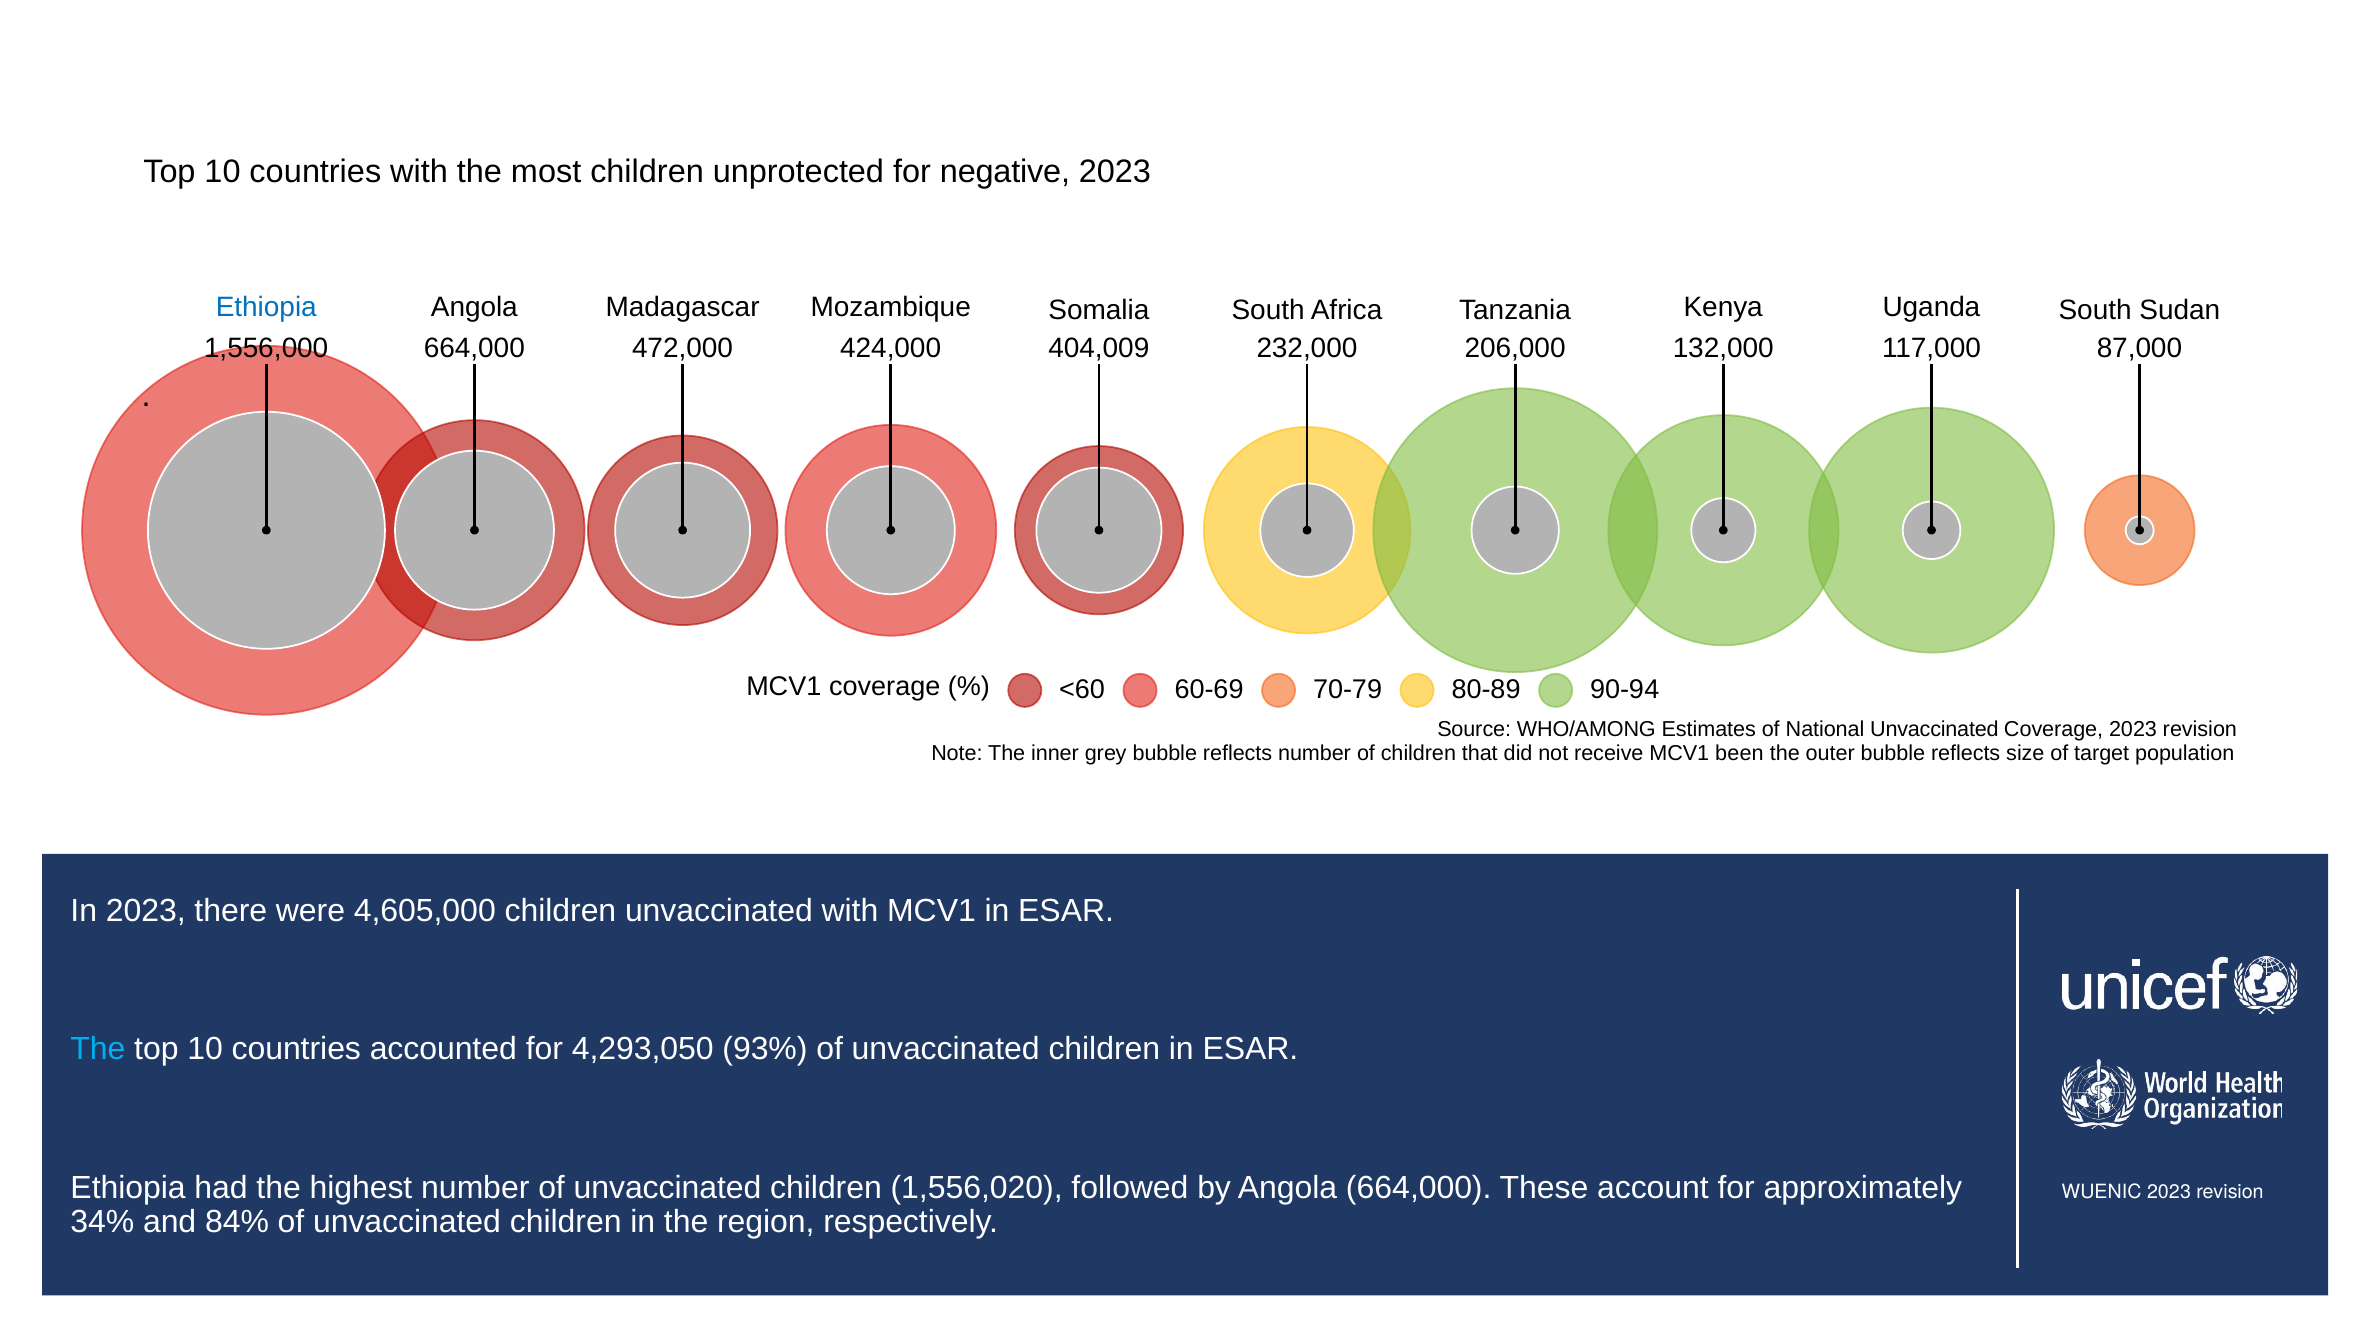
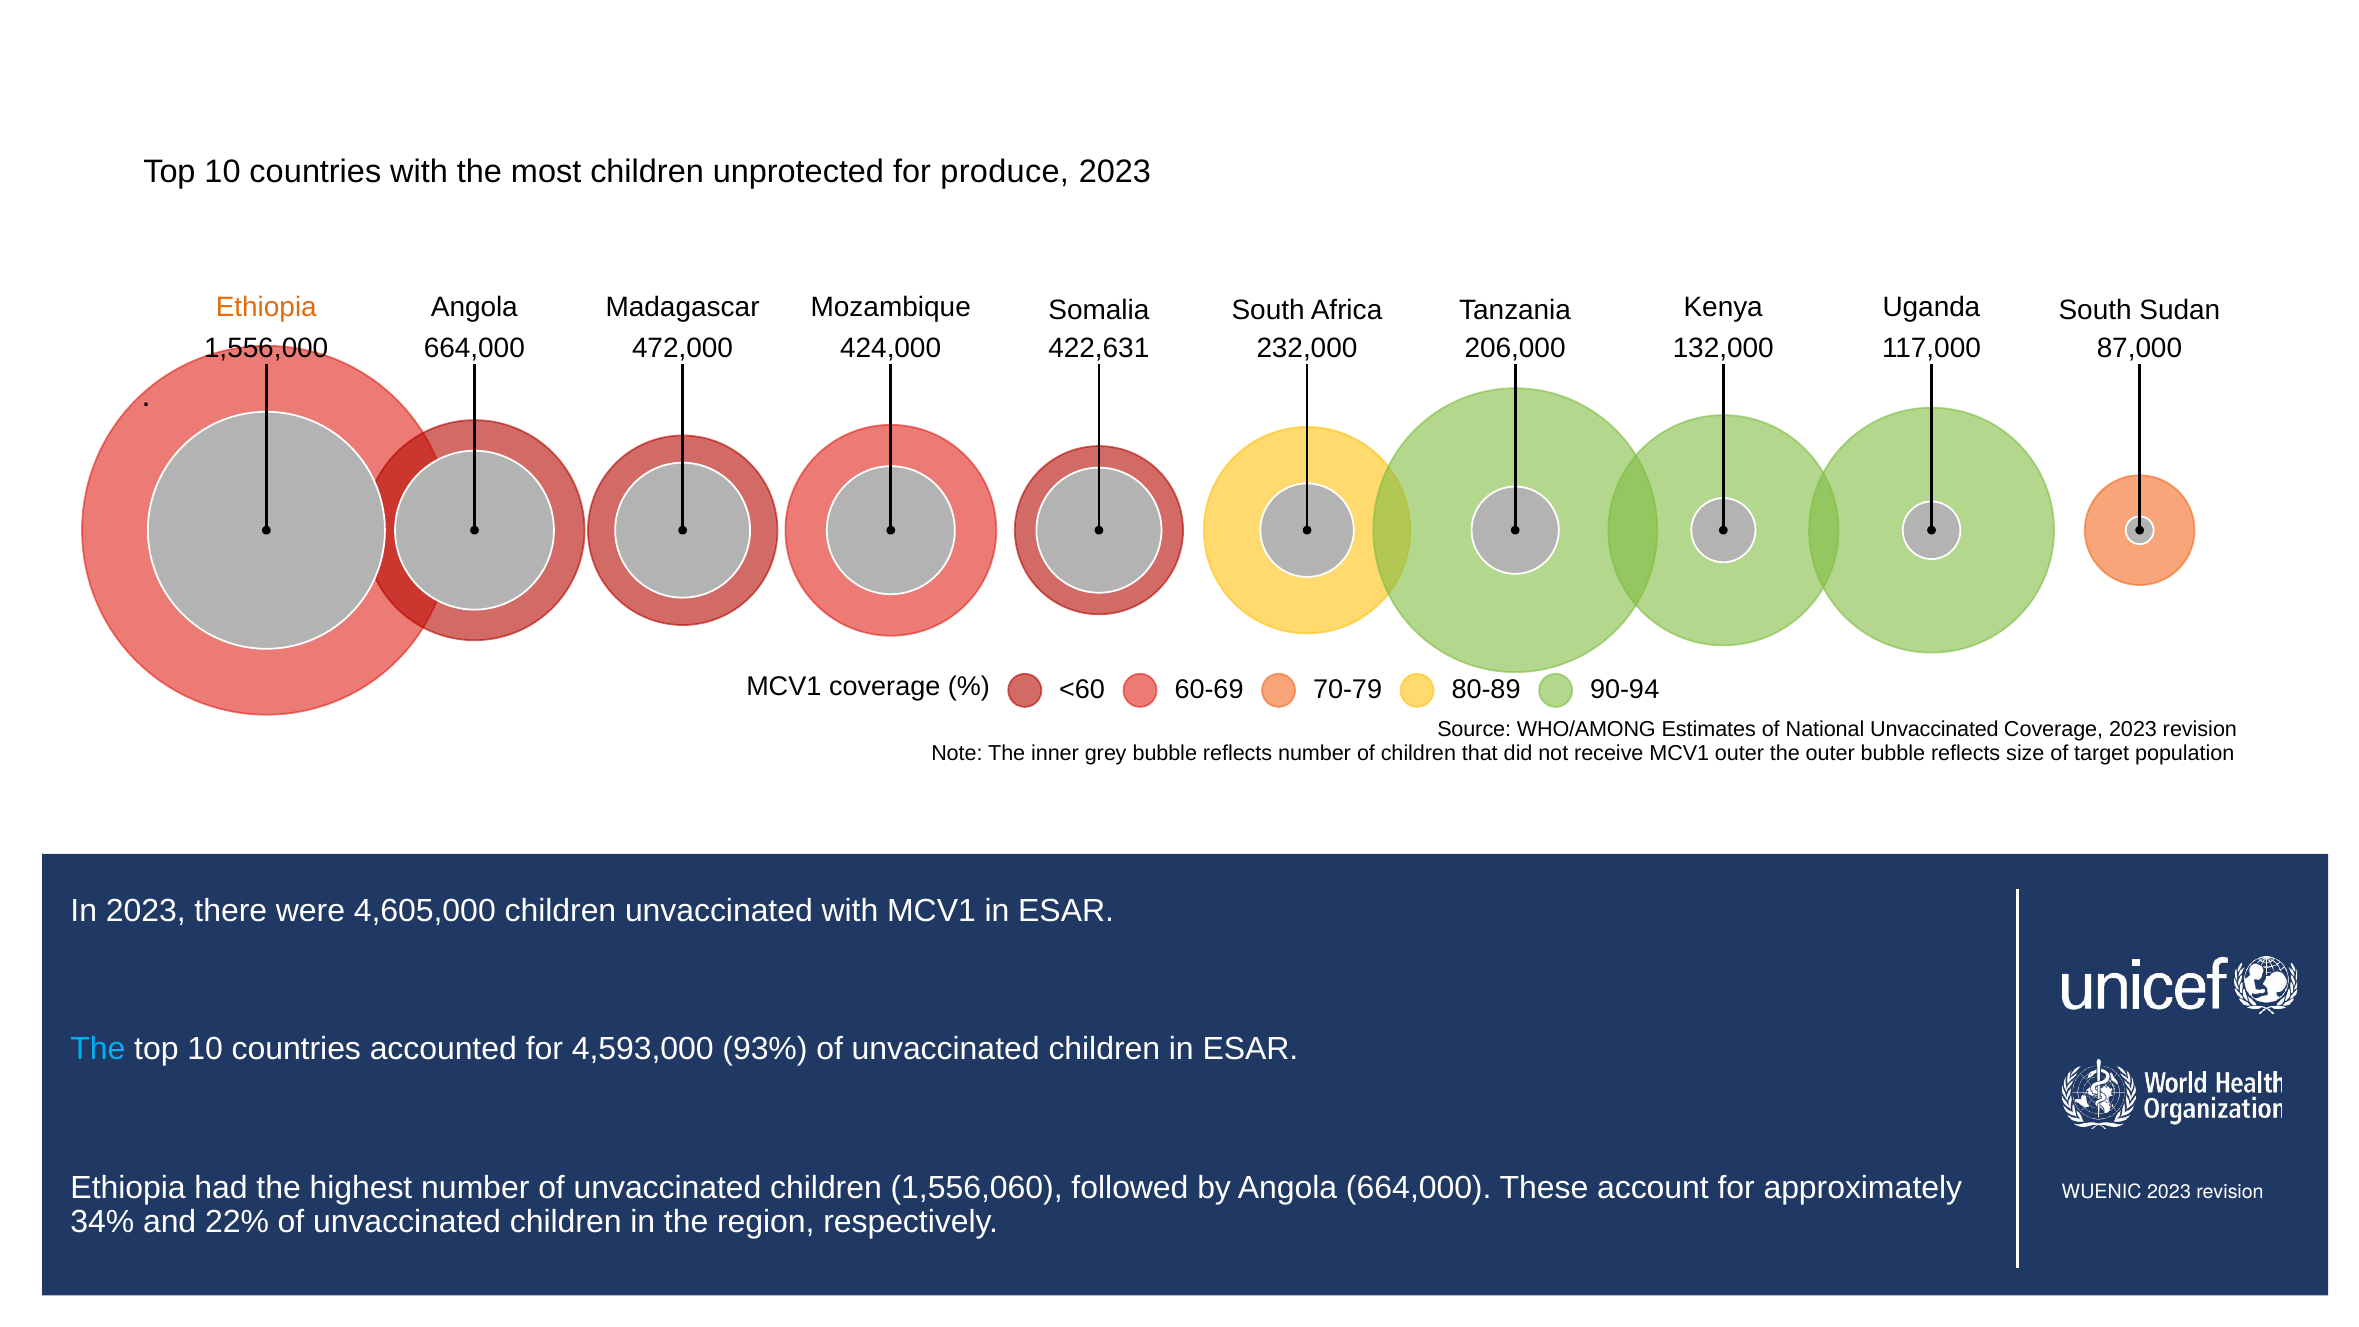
negative: negative -> produce
Ethiopia at (266, 307) colour: blue -> orange
404,009: 404,009 -> 422,631
MCV1 been: been -> outer
4,293,050: 4,293,050 -> 4,593,000
1,556,020: 1,556,020 -> 1,556,060
84%: 84% -> 22%
